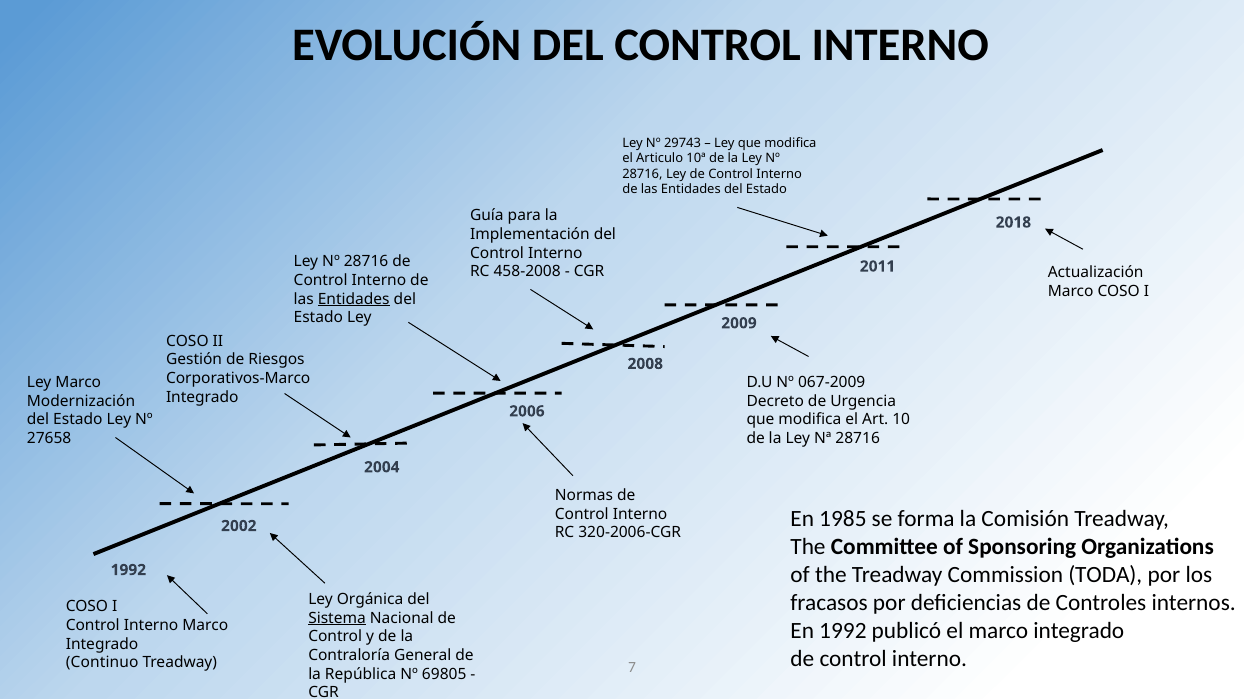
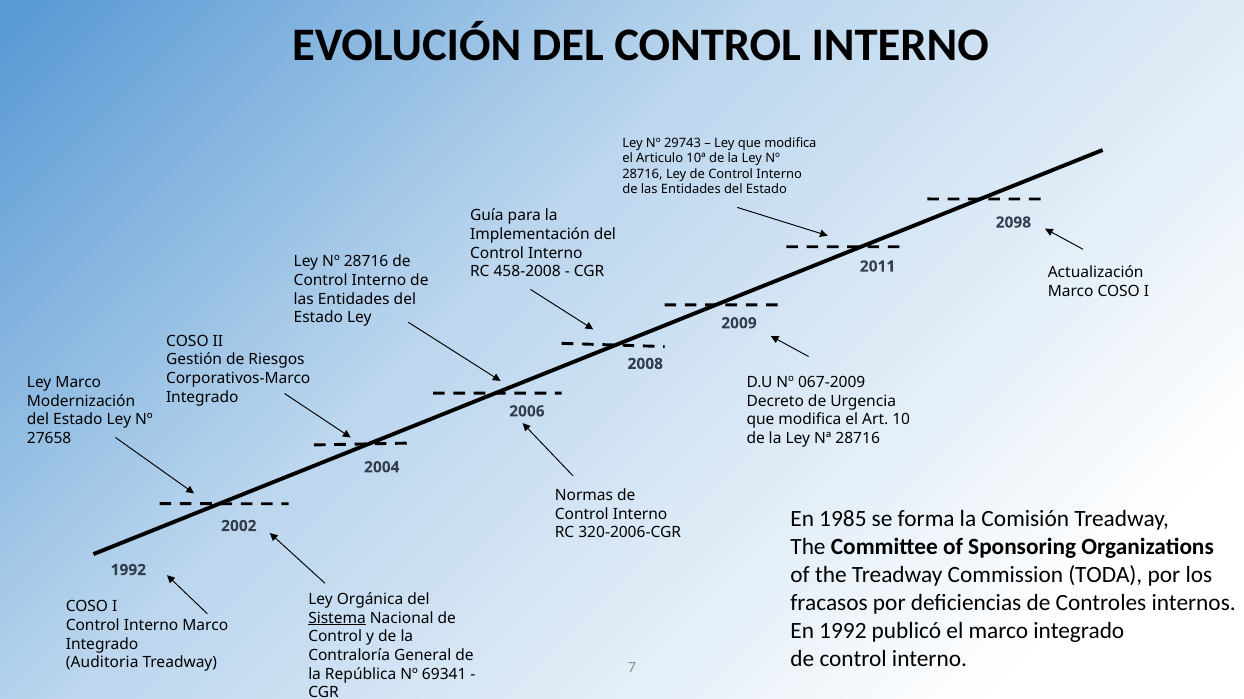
2018: 2018 -> 2098
Entidades at (354, 299) underline: present -> none
Continuo: Continuo -> Auditoria
69805: 69805 -> 69341
